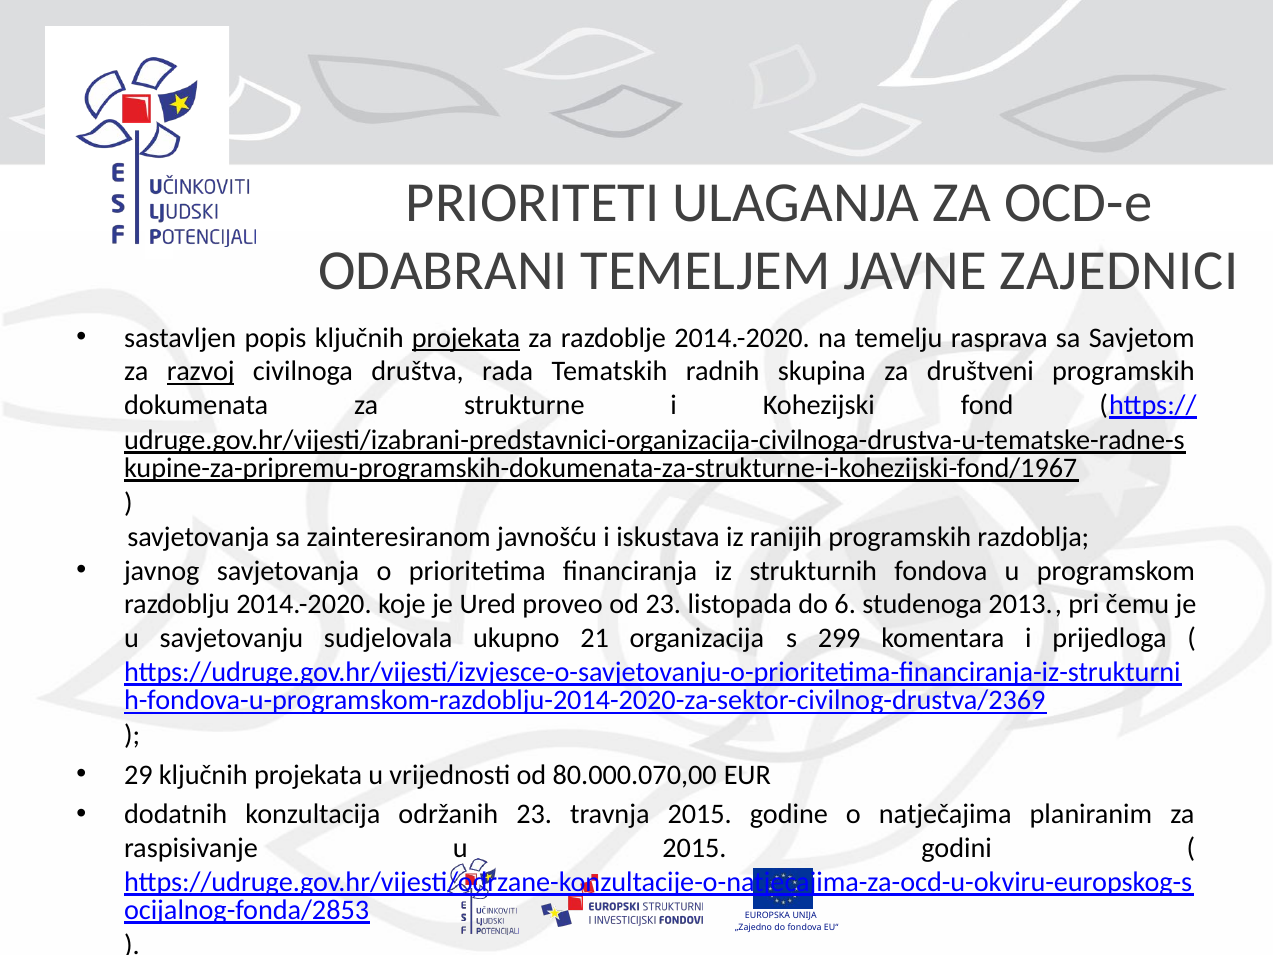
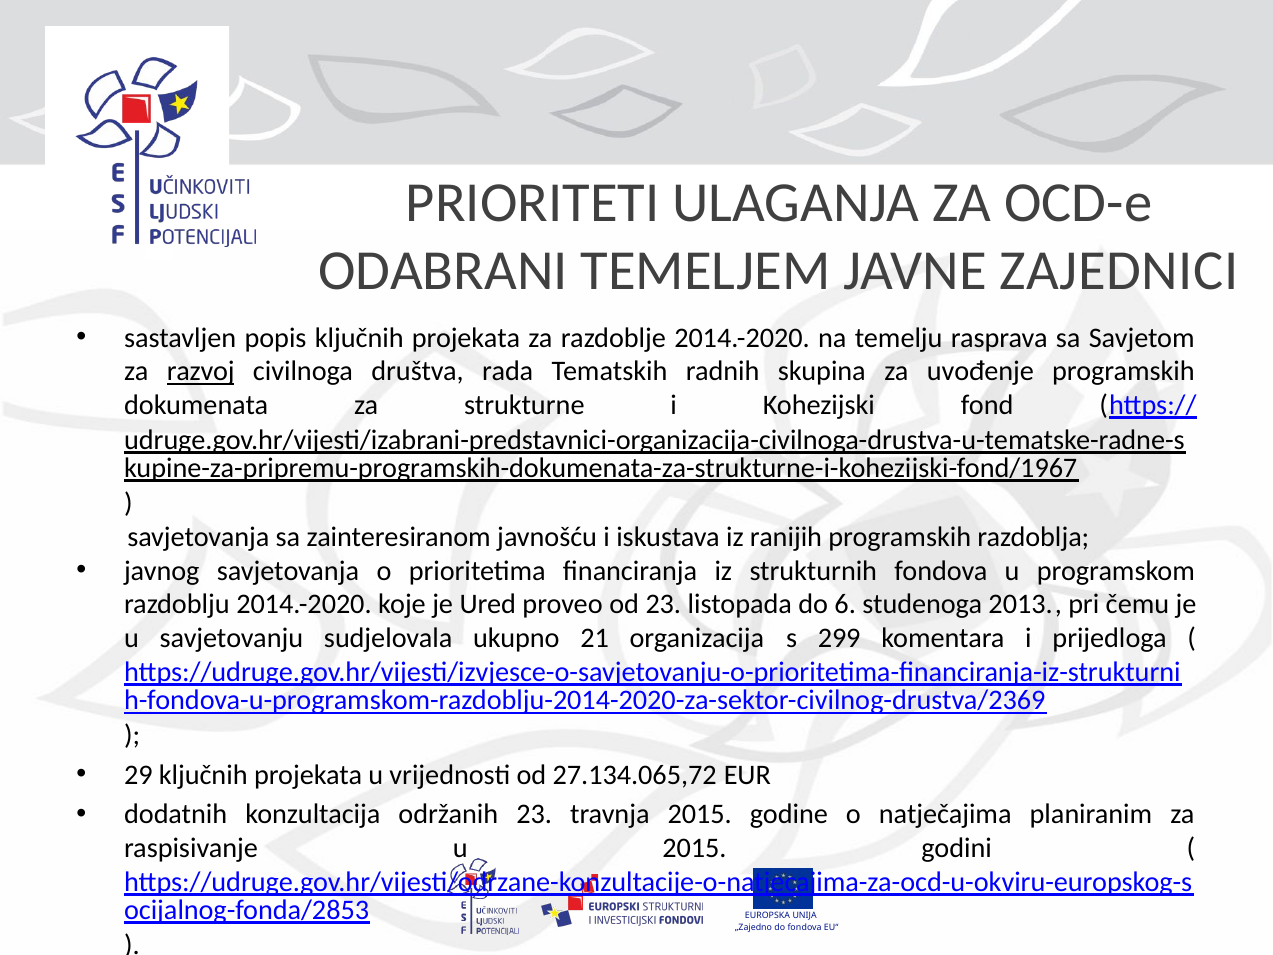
projekata at (466, 338) underline: present -> none
društveni: društveni -> uvođenje
80.000.070,00: 80.000.070,00 -> 27.134.065,72
